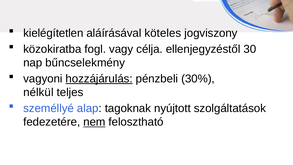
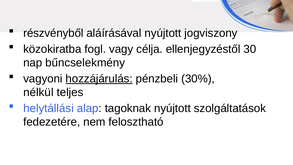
kielégítetlen: kielégítetlen -> részvényből
aláírásával köteles: köteles -> nyújtott
személlyé: személlyé -> helytállási
nem underline: present -> none
